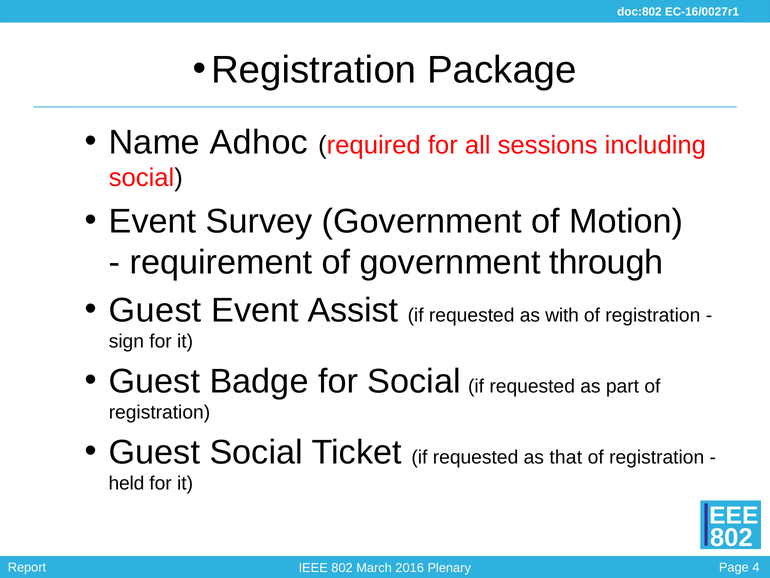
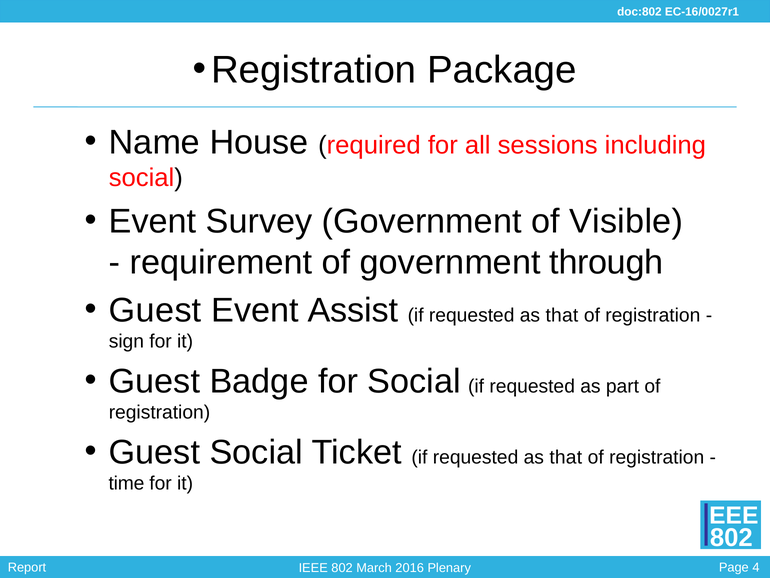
Adhoc: Adhoc -> House
Motion: Motion -> Visible
with at (562, 315): with -> that
held: held -> time
